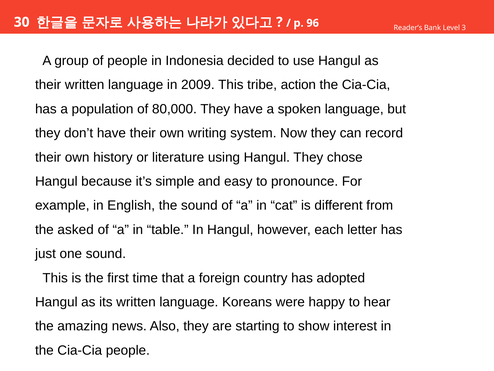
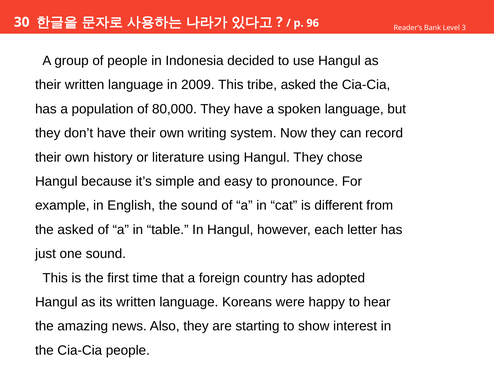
tribe action: action -> asked
